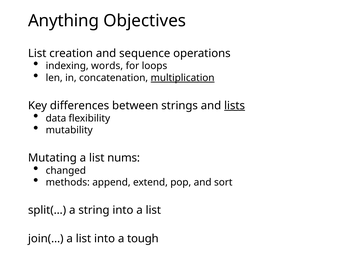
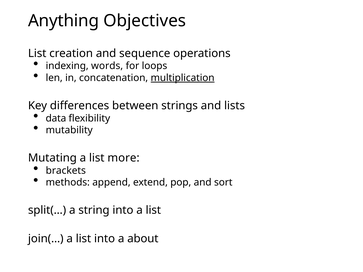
lists underline: present -> none
nums: nums -> more
changed: changed -> brackets
tough: tough -> about
